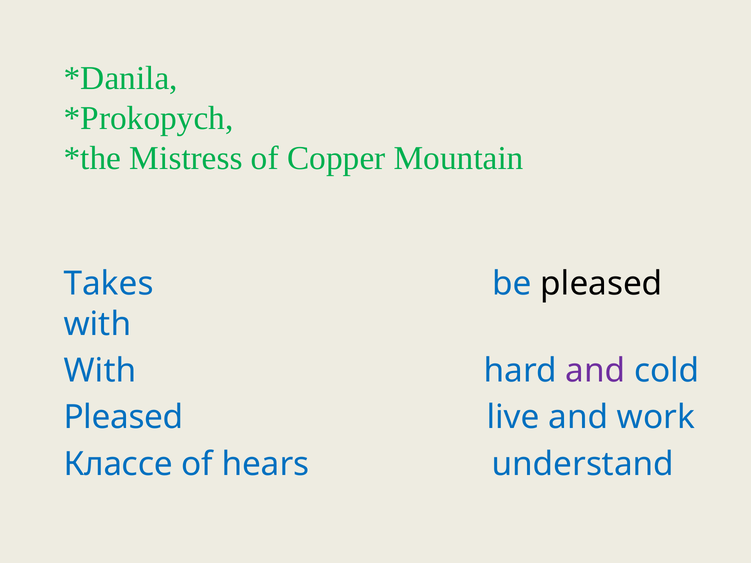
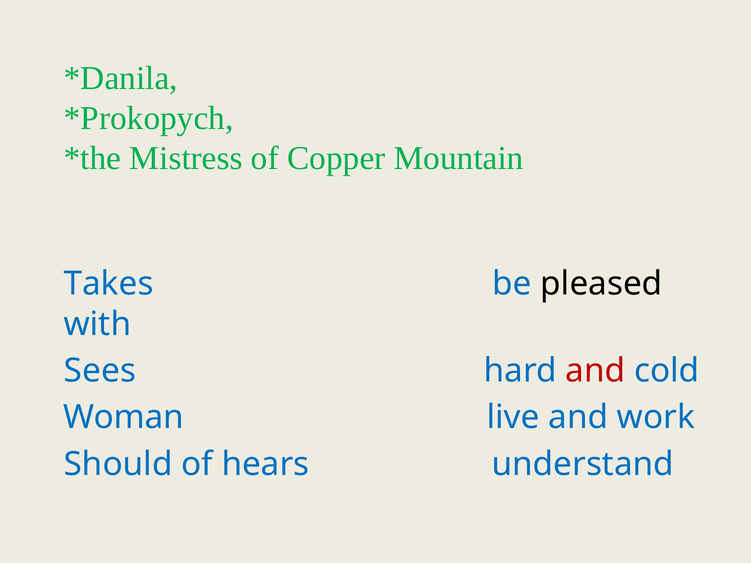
With at (100, 371): With -> Sees
and at (595, 371) colour: purple -> red
Pleased at (123, 418): Pleased -> Woman
Классе: Классе -> Should
